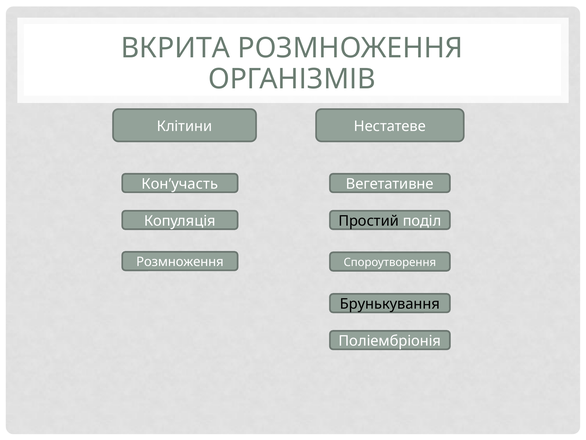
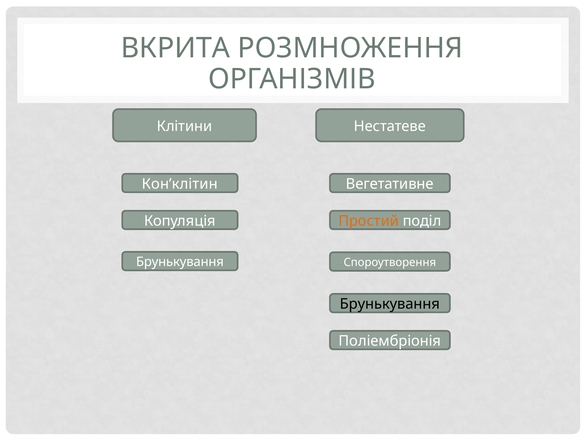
Кон’участь: Кон’участь -> Кон’клітин
Простий colour: black -> orange
Розмноження at (180, 262): Розмноження -> Брунькування
